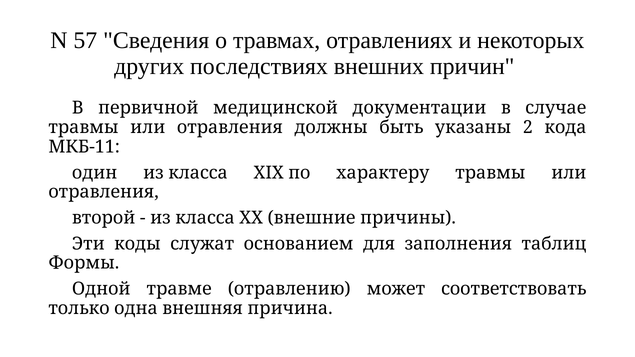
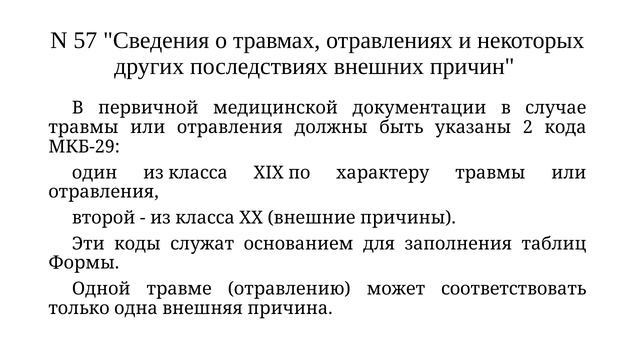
МКБ-11: МКБ-11 -> МКБ-29
